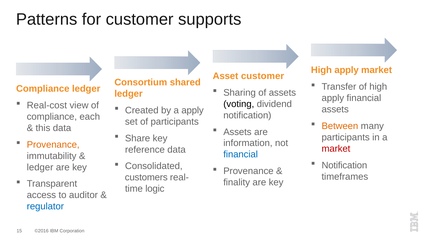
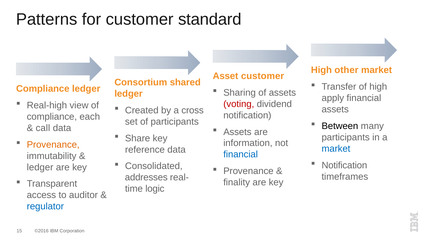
supports: supports -> standard
apply at (347, 70): apply -> other
voting colour: black -> red
Real-cost: Real-cost -> Real-high
a apply: apply -> cross
Between colour: orange -> black
this: this -> call
market at (336, 149) colour: red -> blue
customers: customers -> addresses
